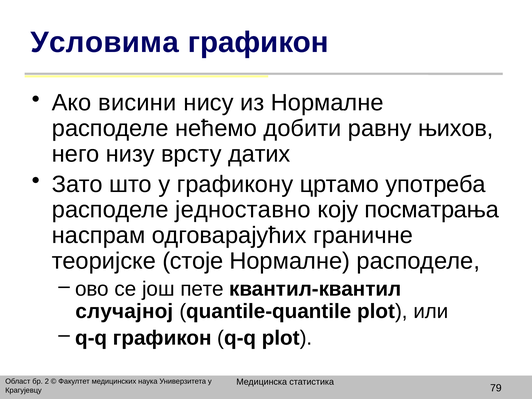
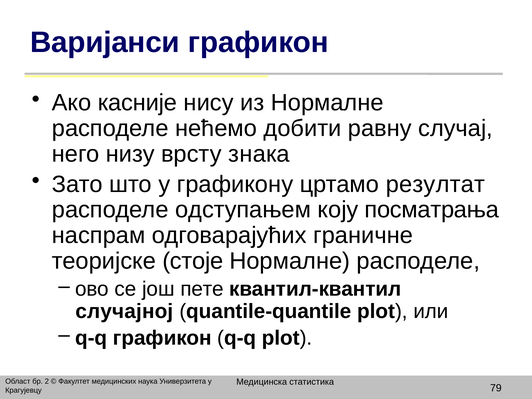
Условима: Условима -> Варијанси
висини: висини -> касније
њихов: њихов -> случај
датих: датих -> знака
употреба: употреба -> резултат
једноставно: једноставно -> одступањем
